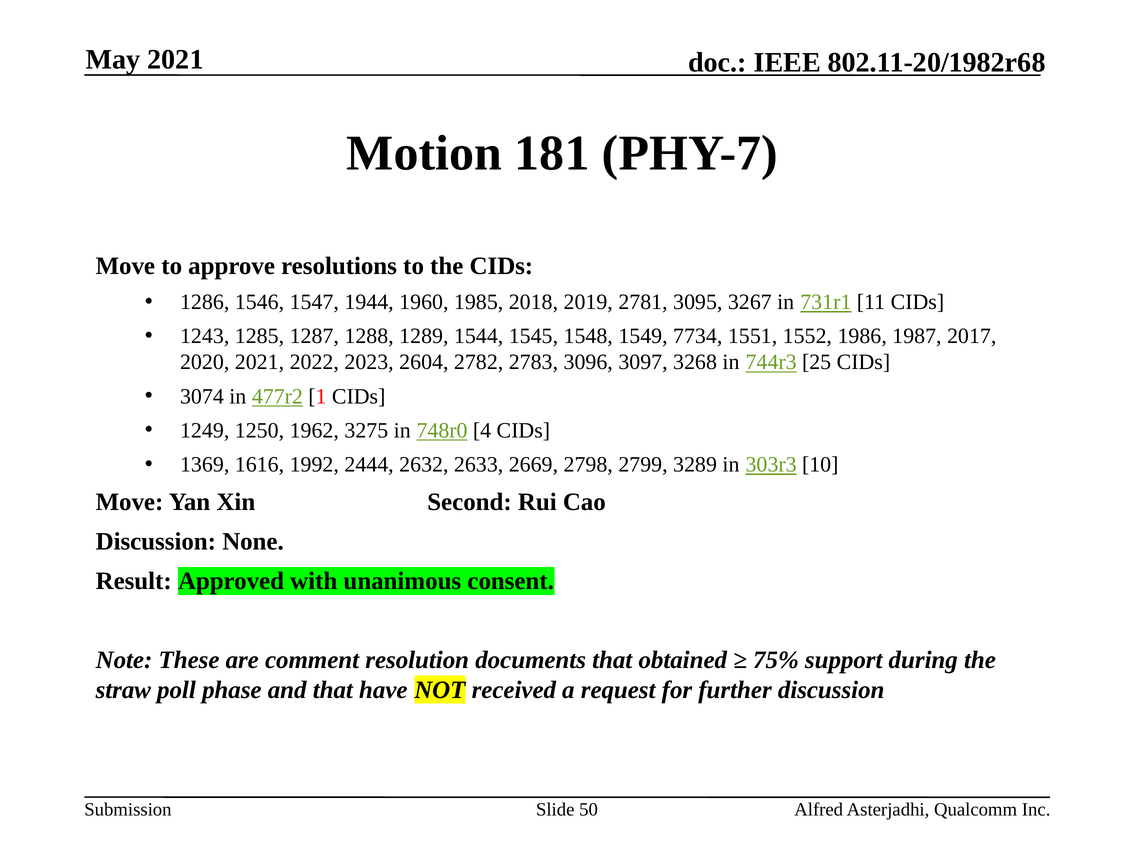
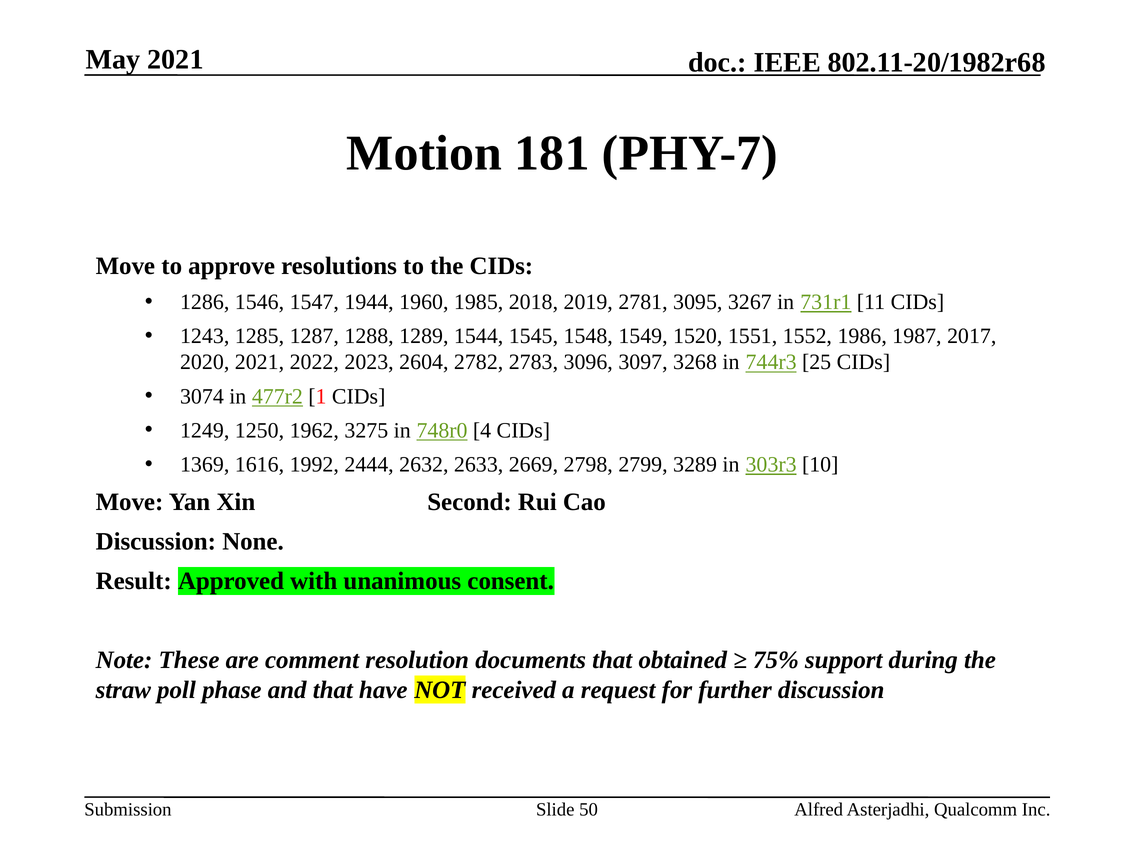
7734: 7734 -> 1520
